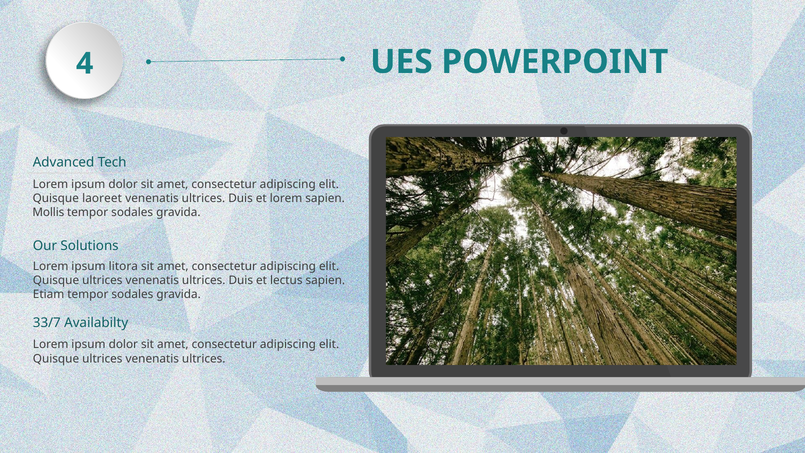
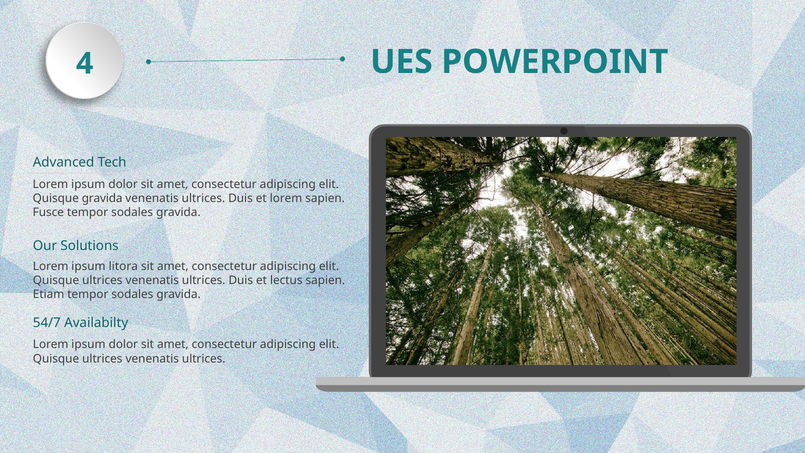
Quisque laoreet: laoreet -> gravida
Mollis: Mollis -> Fusce
33/7: 33/7 -> 54/7
